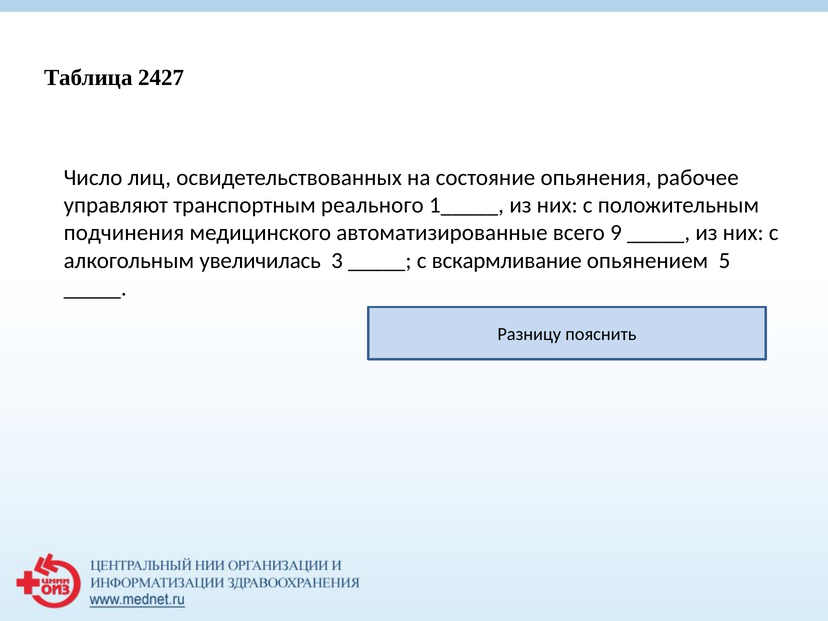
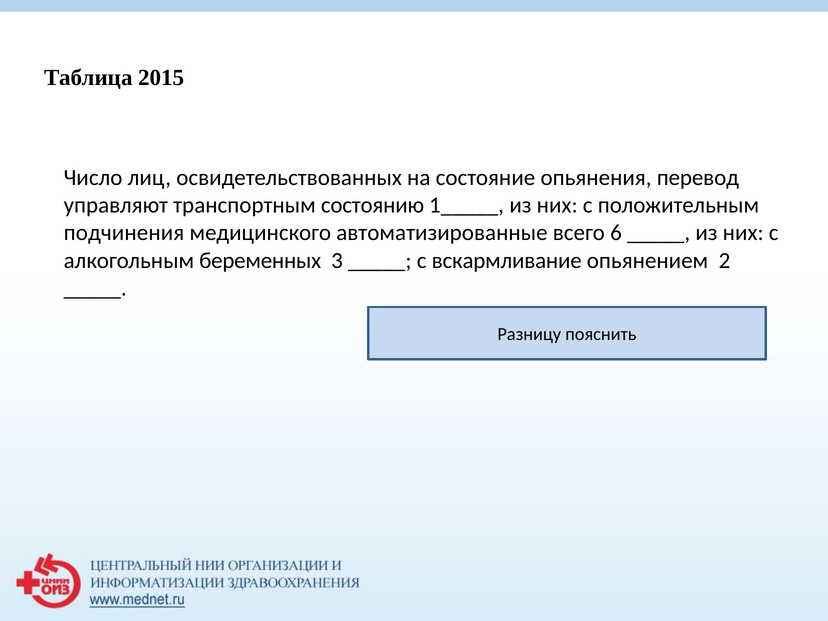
2427: 2427 -> 2015
рабочее: рабочее -> перевод
реального: реального -> состоянию
9: 9 -> 6
увеличилась: увеличилась -> беременных
5: 5 -> 2
